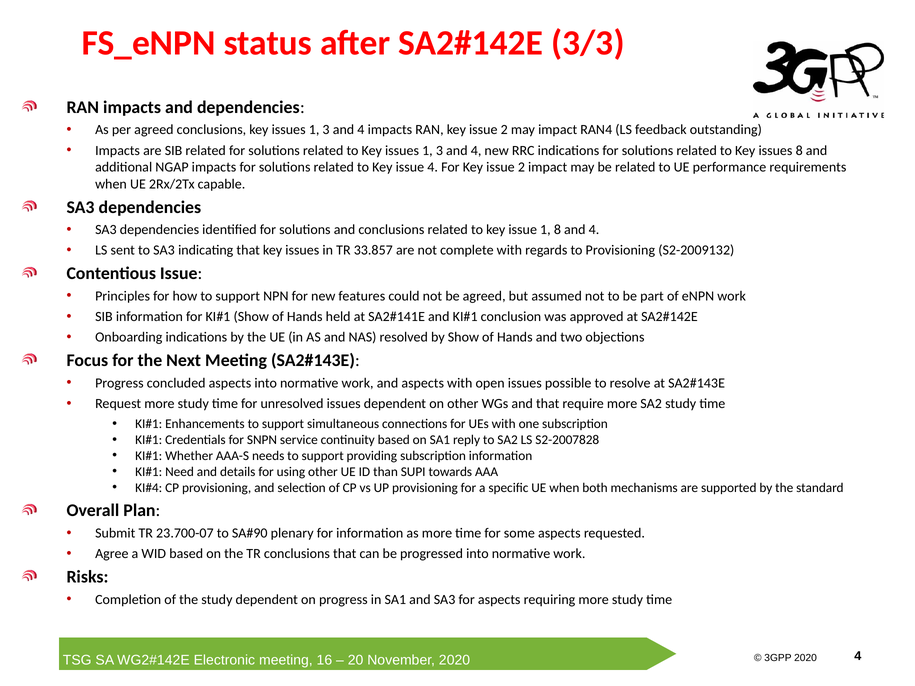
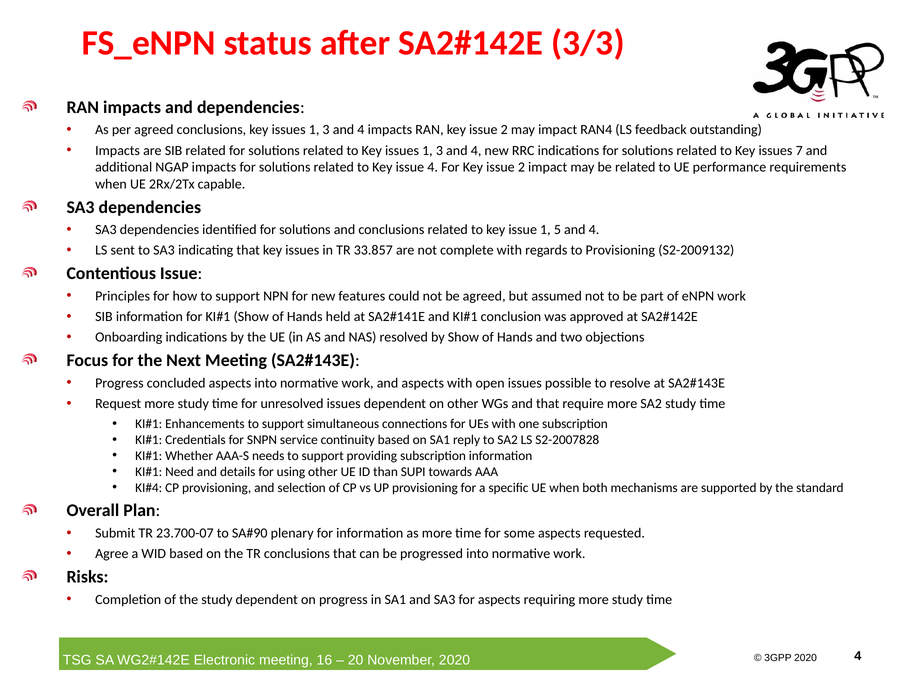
issues 8: 8 -> 7
1 8: 8 -> 5
